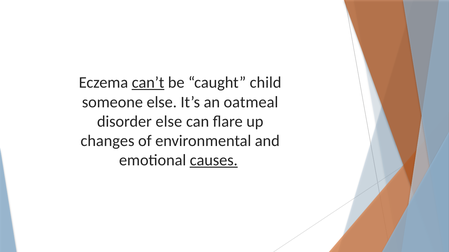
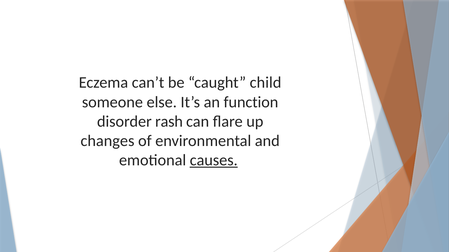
can’t underline: present -> none
oatmeal: oatmeal -> function
disorder else: else -> rash
